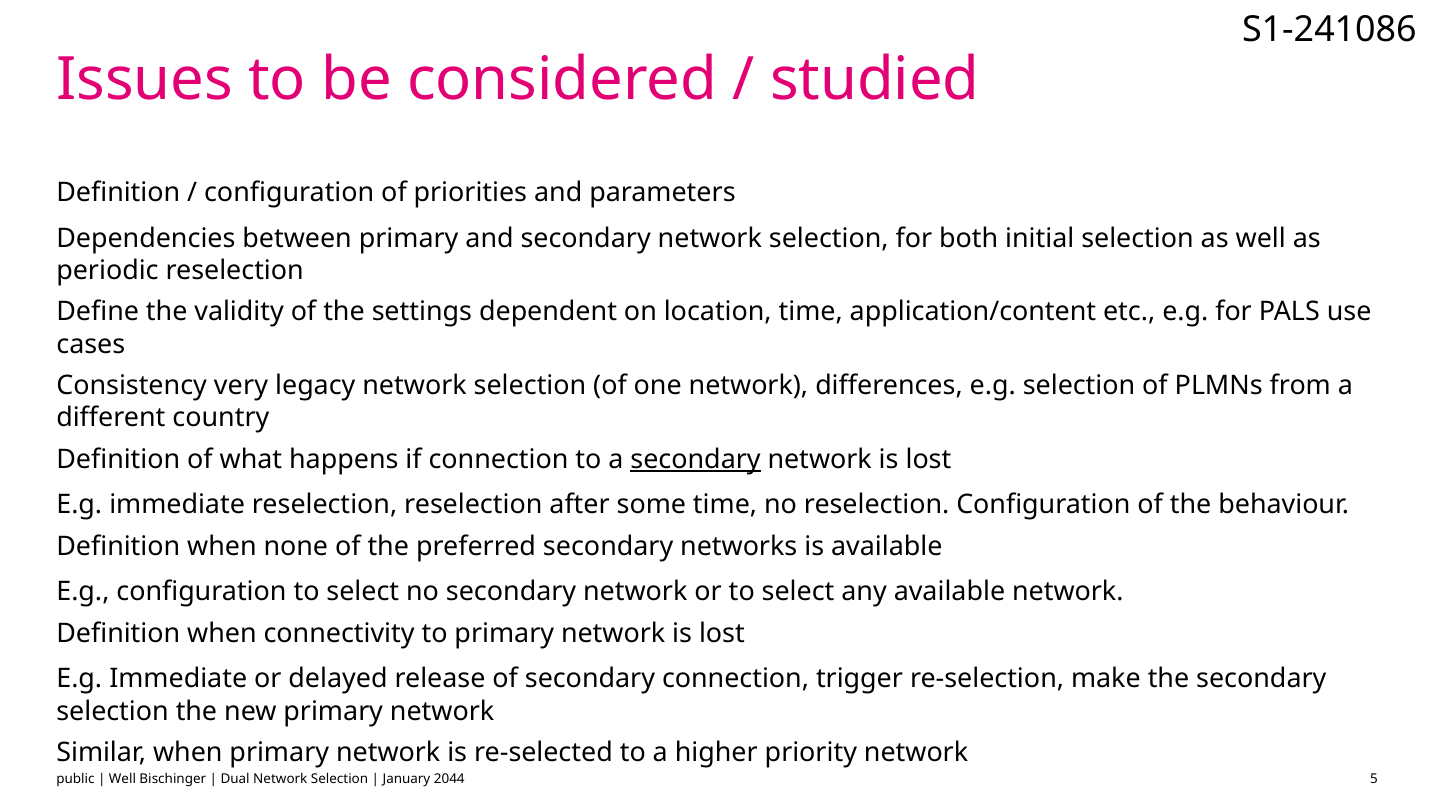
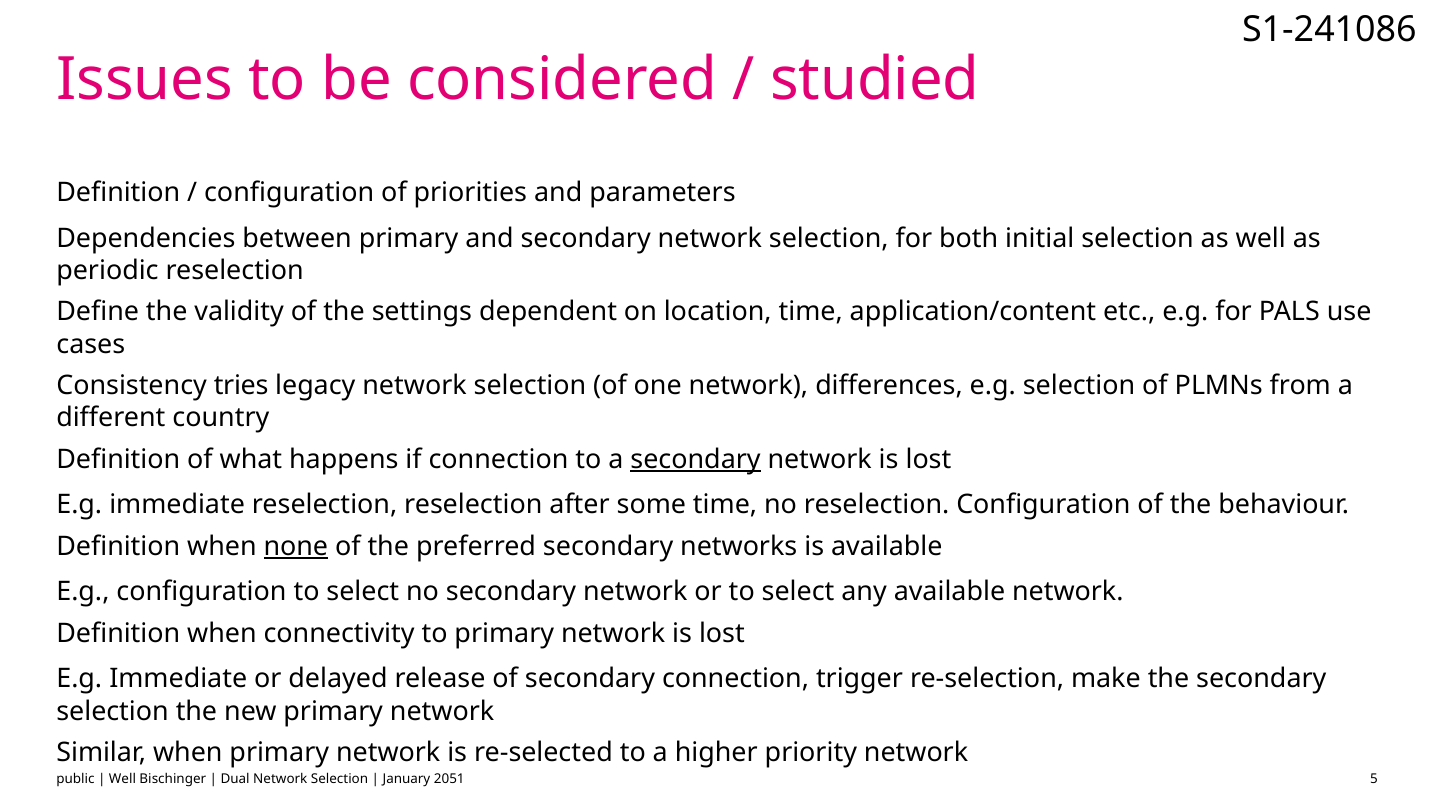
very: very -> tries
none underline: none -> present
2044: 2044 -> 2051
